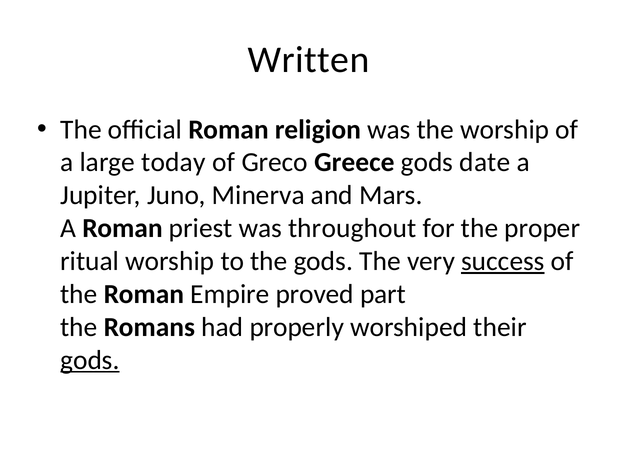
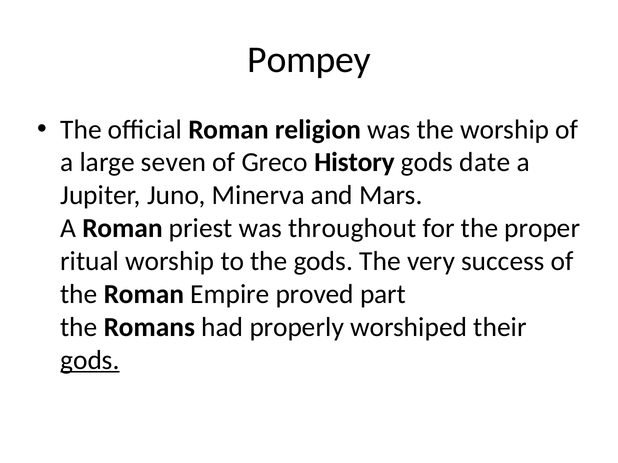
Written: Written -> Pompey
today: today -> seven
Greece: Greece -> History
success underline: present -> none
